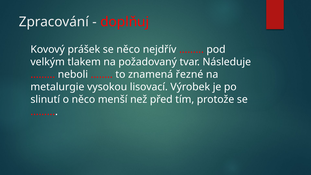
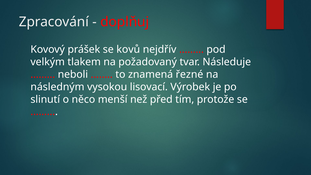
se něco: něco -> kovů
metalurgie: metalurgie -> následným
